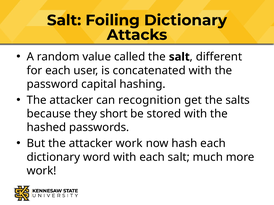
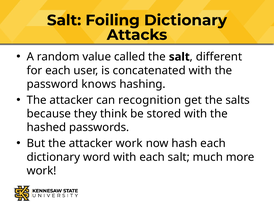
capital: capital -> knows
short: short -> think
